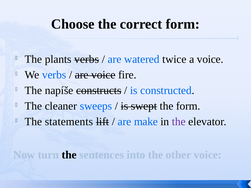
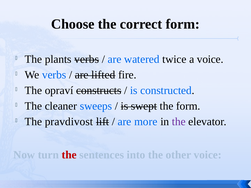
are voice: voice -> lifted
napíše: napíše -> opraví
statements: statements -> pravdivost
make: make -> more
the at (69, 155) colour: black -> red
